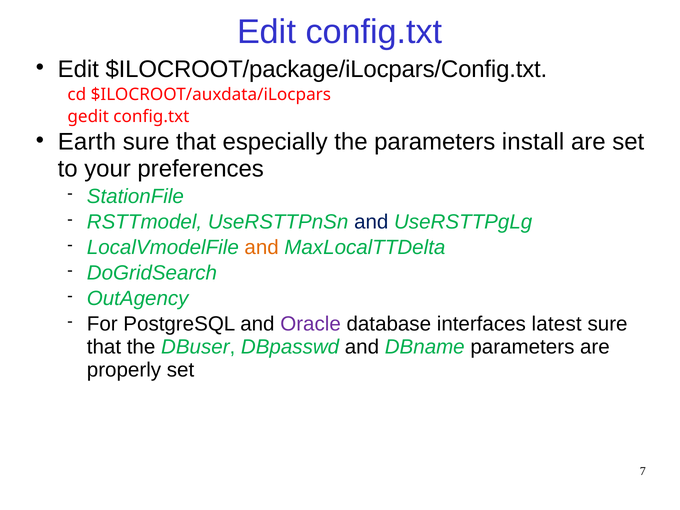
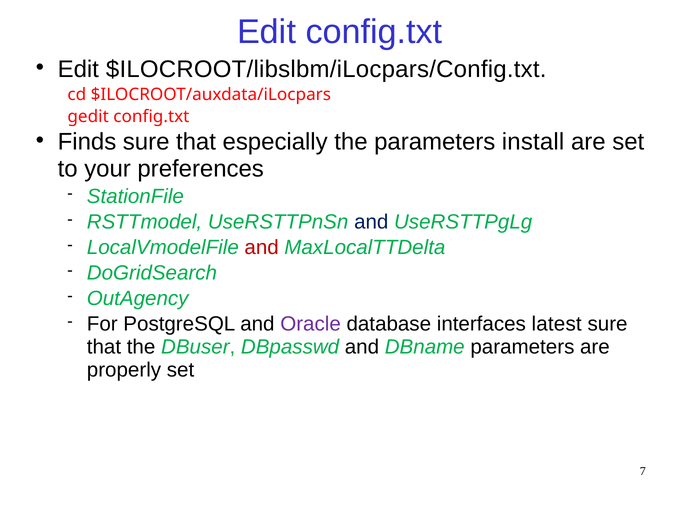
$ILOCROOT/package/iLocpars/Config.txt: $ILOCROOT/package/iLocpars/Config.txt -> $ILOCROOT/libslbm/iLocpars/Config.txt
Earth: Earth -> Finds
and at (262, 247) colour: orange -> red
